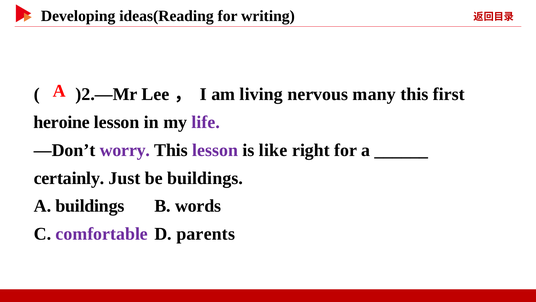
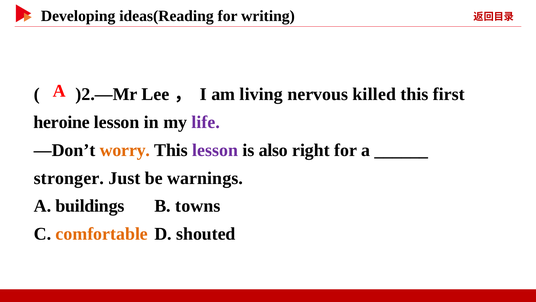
many: many -> killed
worry colour: purple -> orange
like: like -> also
certainly: certainly -> stronger
be buildings: buildings -> warnings
words: words -> towns
comfortable colour: purple -> orange
parents: parents -> shouted
